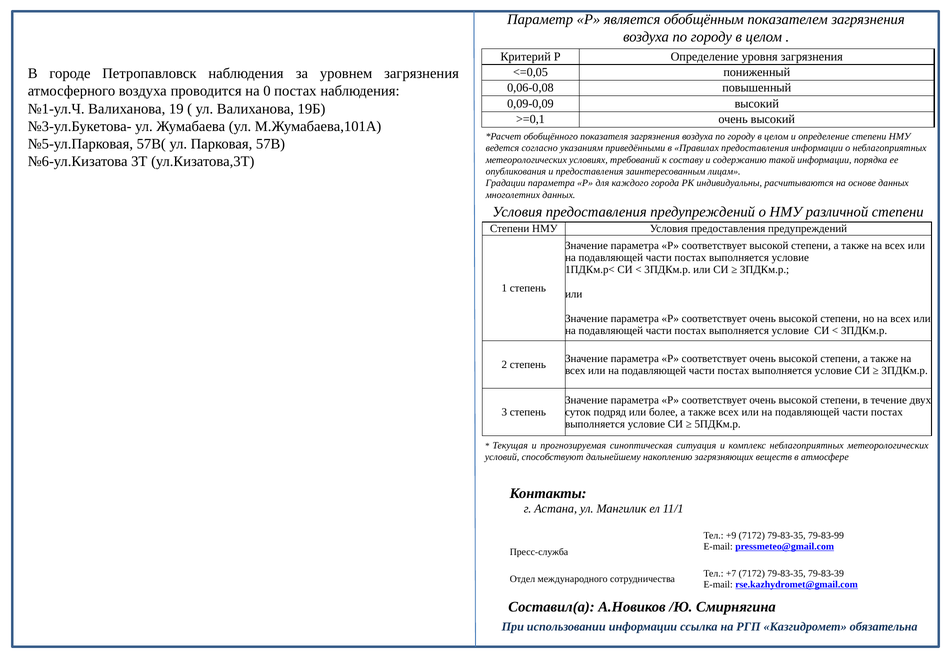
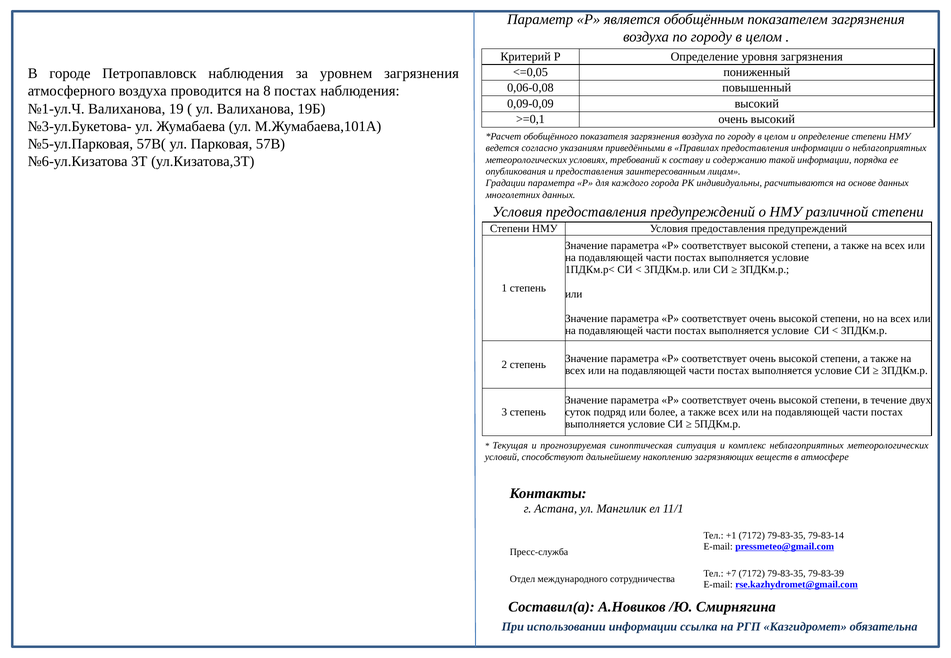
0: 0 -> 8
+9: +9 -> +1
79-83-99: 79-83-99 -> 79-83-14
